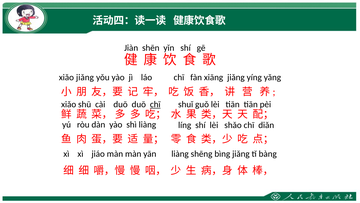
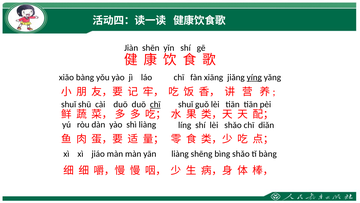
xiǎo jiǎng: jiǎng -> bàng
yíng underline: none -> present
xiǎo at (69, 104): xiǎo -> shuǐ
bìng jiǎng: jiǎng -> shǎo
